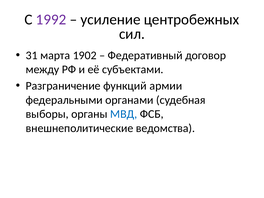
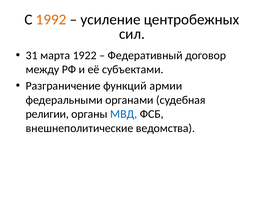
1992 colour: purple -> orange
1902: 1902 -> 1922
выборы: выборы -> религии
